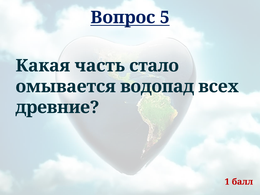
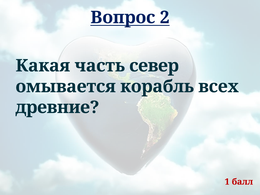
5: 5 -> 2
стало: стало -> север
водопад: водопад -> корабль
